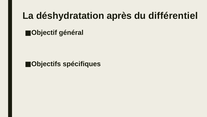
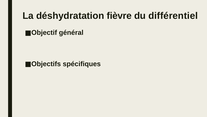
après: après -> fièvre
